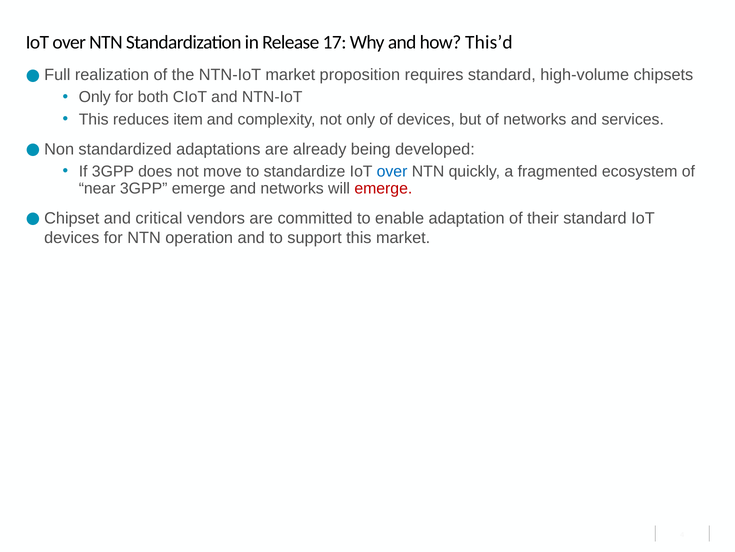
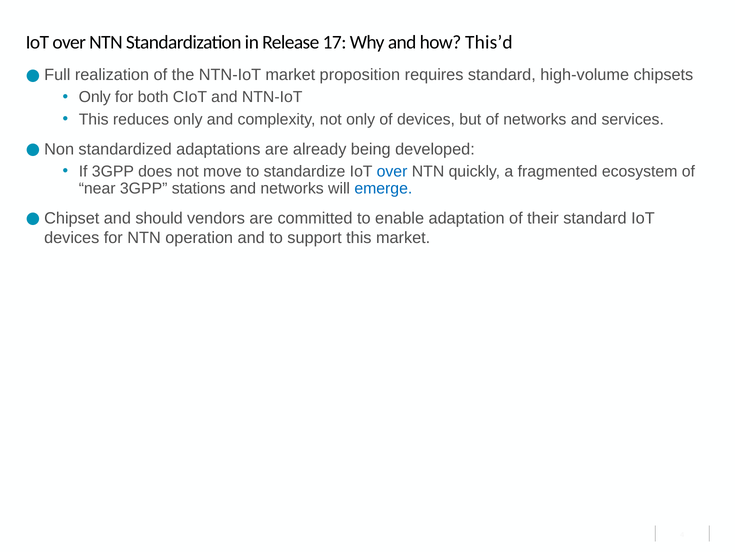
reduces item: item -> only
3GPP emerge: emerge -> stations
emerge at (383, 188) colour: red -> blue
critical: critical -> should
